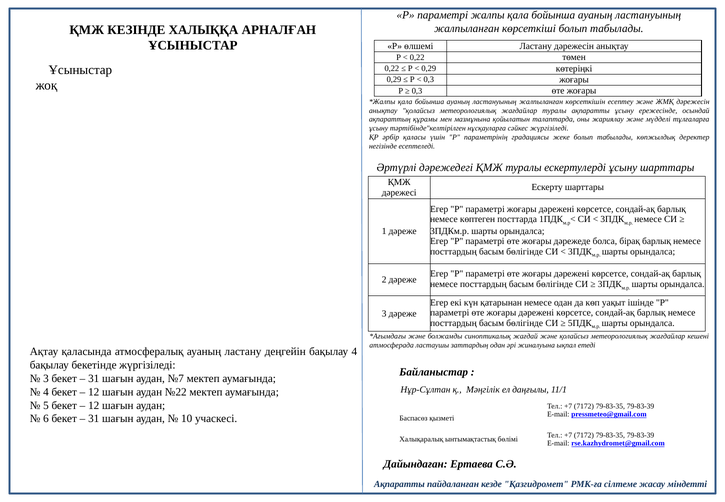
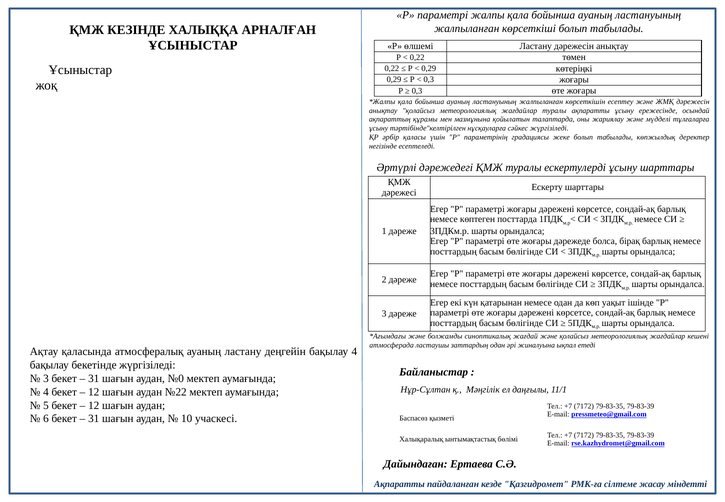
№7: №7 -> №0
